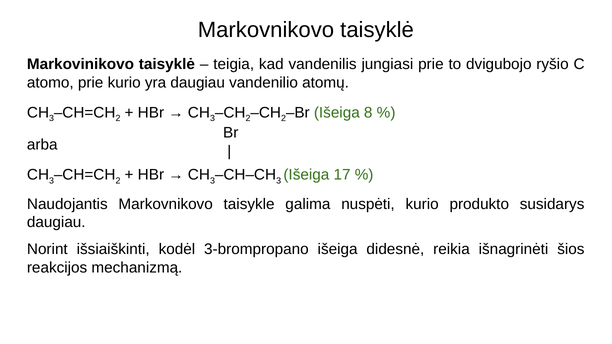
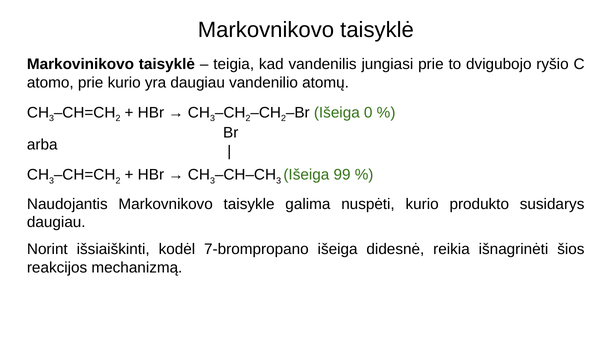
8: 8 -> 0
17: 17 -> 99
3-brompropano: 3-brompropano -> 7-brompropano
